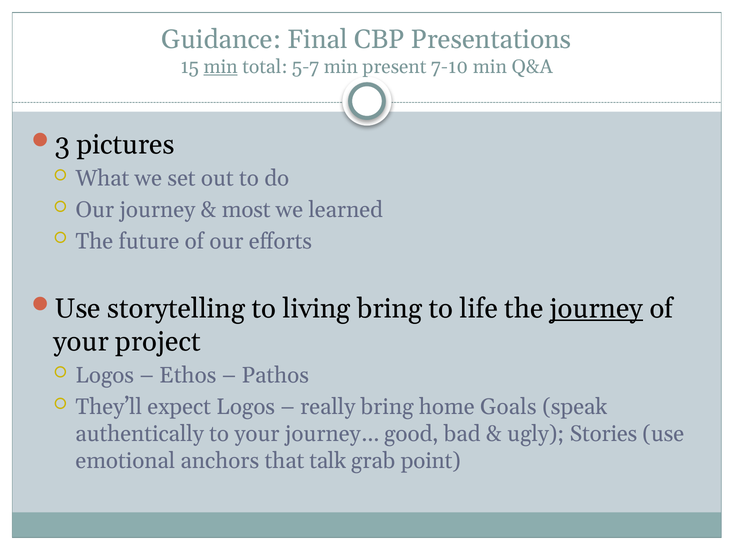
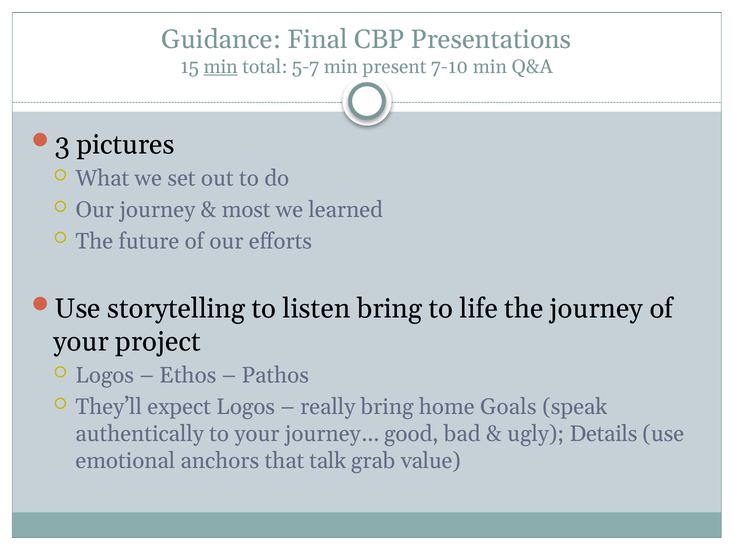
living: living -> listen
journey at (596, 309) underline: present -> none
Stories: Stories -> Details
point: point -> value
